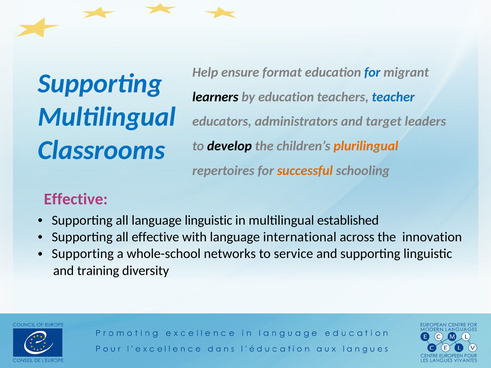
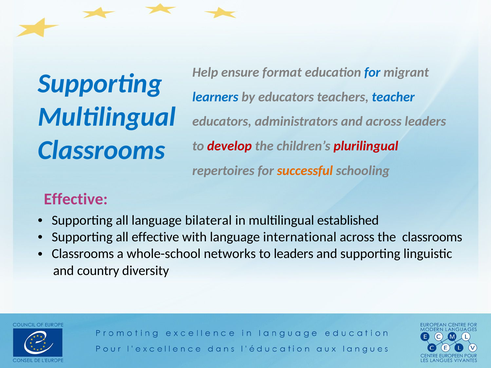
learners colour: black -> blue
by education: education -> educators
and target: target -> across
develop colour: black -> red
plurilingual colour: orange -> red
language linguistic: linguistic -> bilateral
the innovation: innovation -> classrooms
Supporting at (83, 254): Supporting -> Classrooms
to service: service -> leaders
training: training -> country
